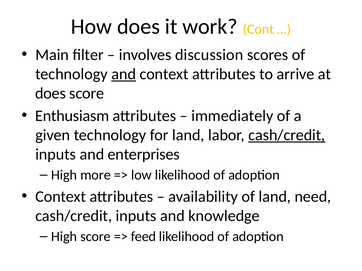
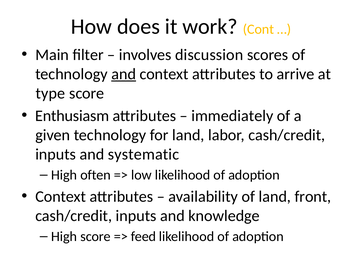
does at (51, 93): does -> type
cash/credit at (287, 135) underline: present -> none
enterprises: enterprises -> systematic
more: more -> often
need: need -> front
